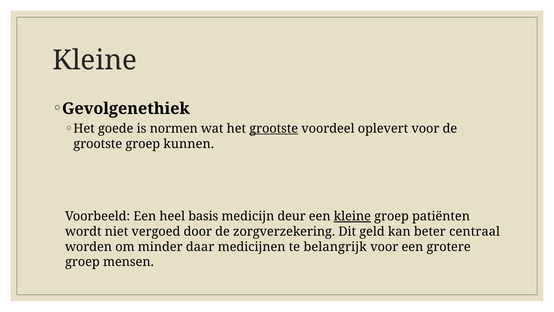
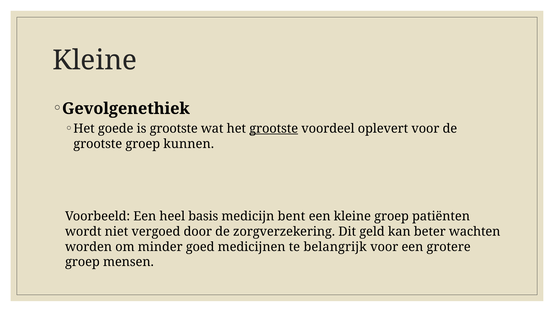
is normen: normen -> grootste
deur: deur -> bent
kleine at (352, 216) underline: present -> none
centraal: centraal -> wachten
daar: daar -> goed
